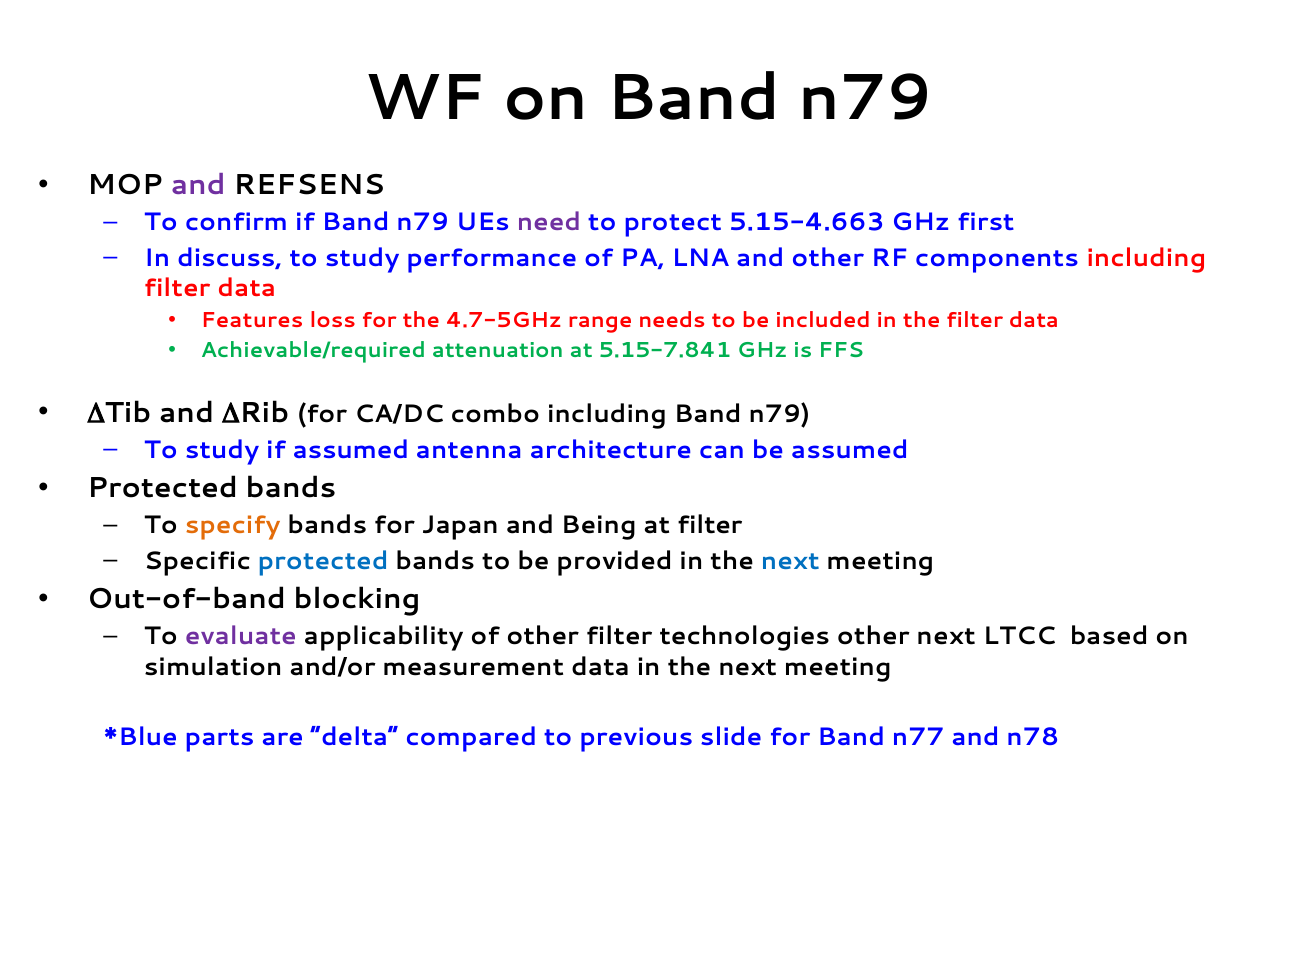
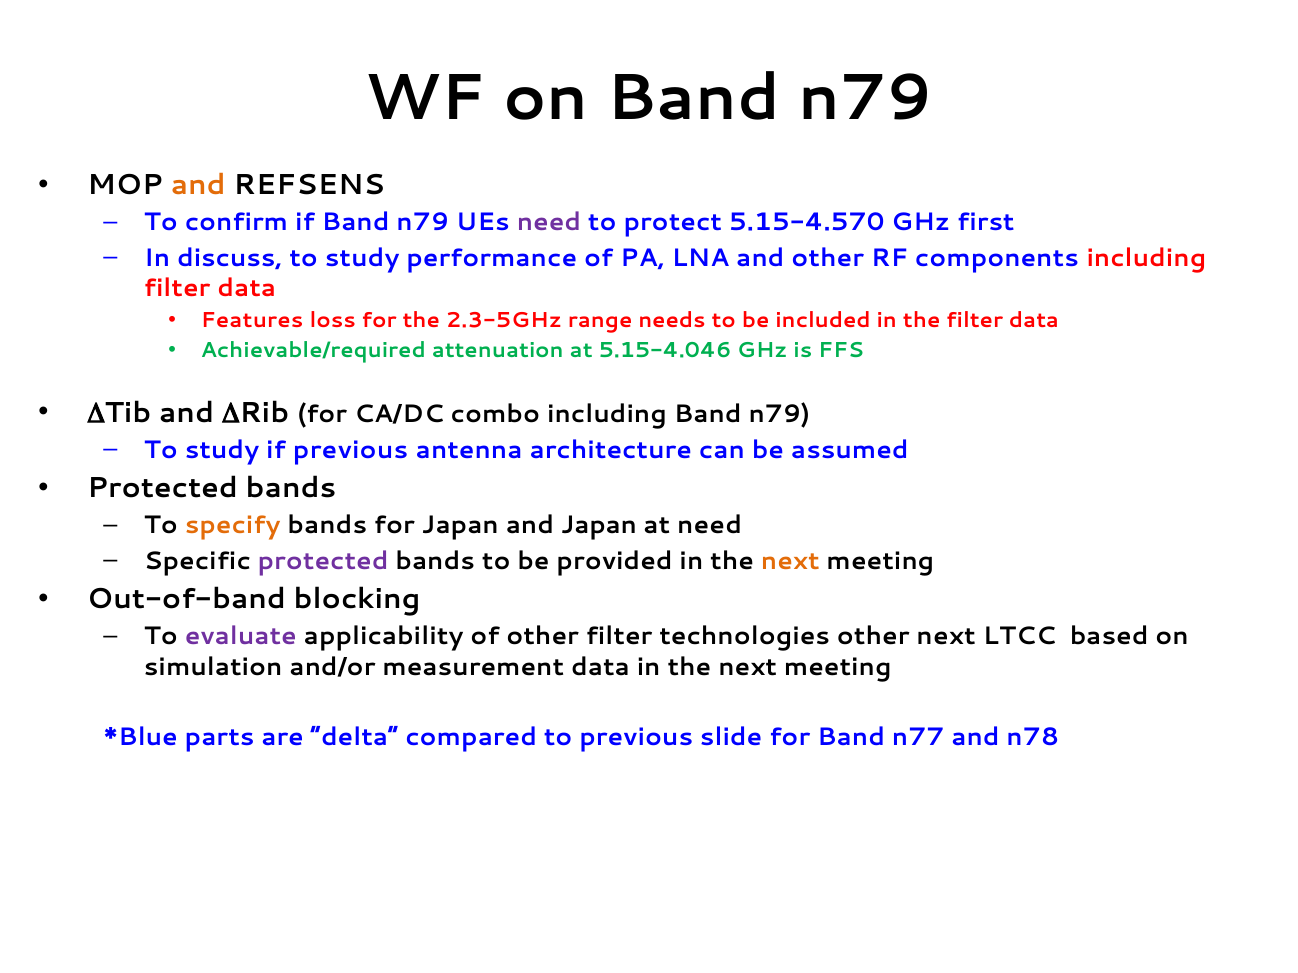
and at (198, 185) colour: purple -> orange
5.15-4.663: 5.15-4.663 -> 5.15-4.570
4.7-5GHz: 4.7-5GHz -> 2.3-5GHz
5.15-7.841: 5.15-7.841 -> 5.15-4.046
if assumed: assumed -> previous
and Being: Being -> Japan
at filter: filter -> need
protected at (323, 561) colour: blue -> purple
next at (790, 561) colour: blue -> orange
